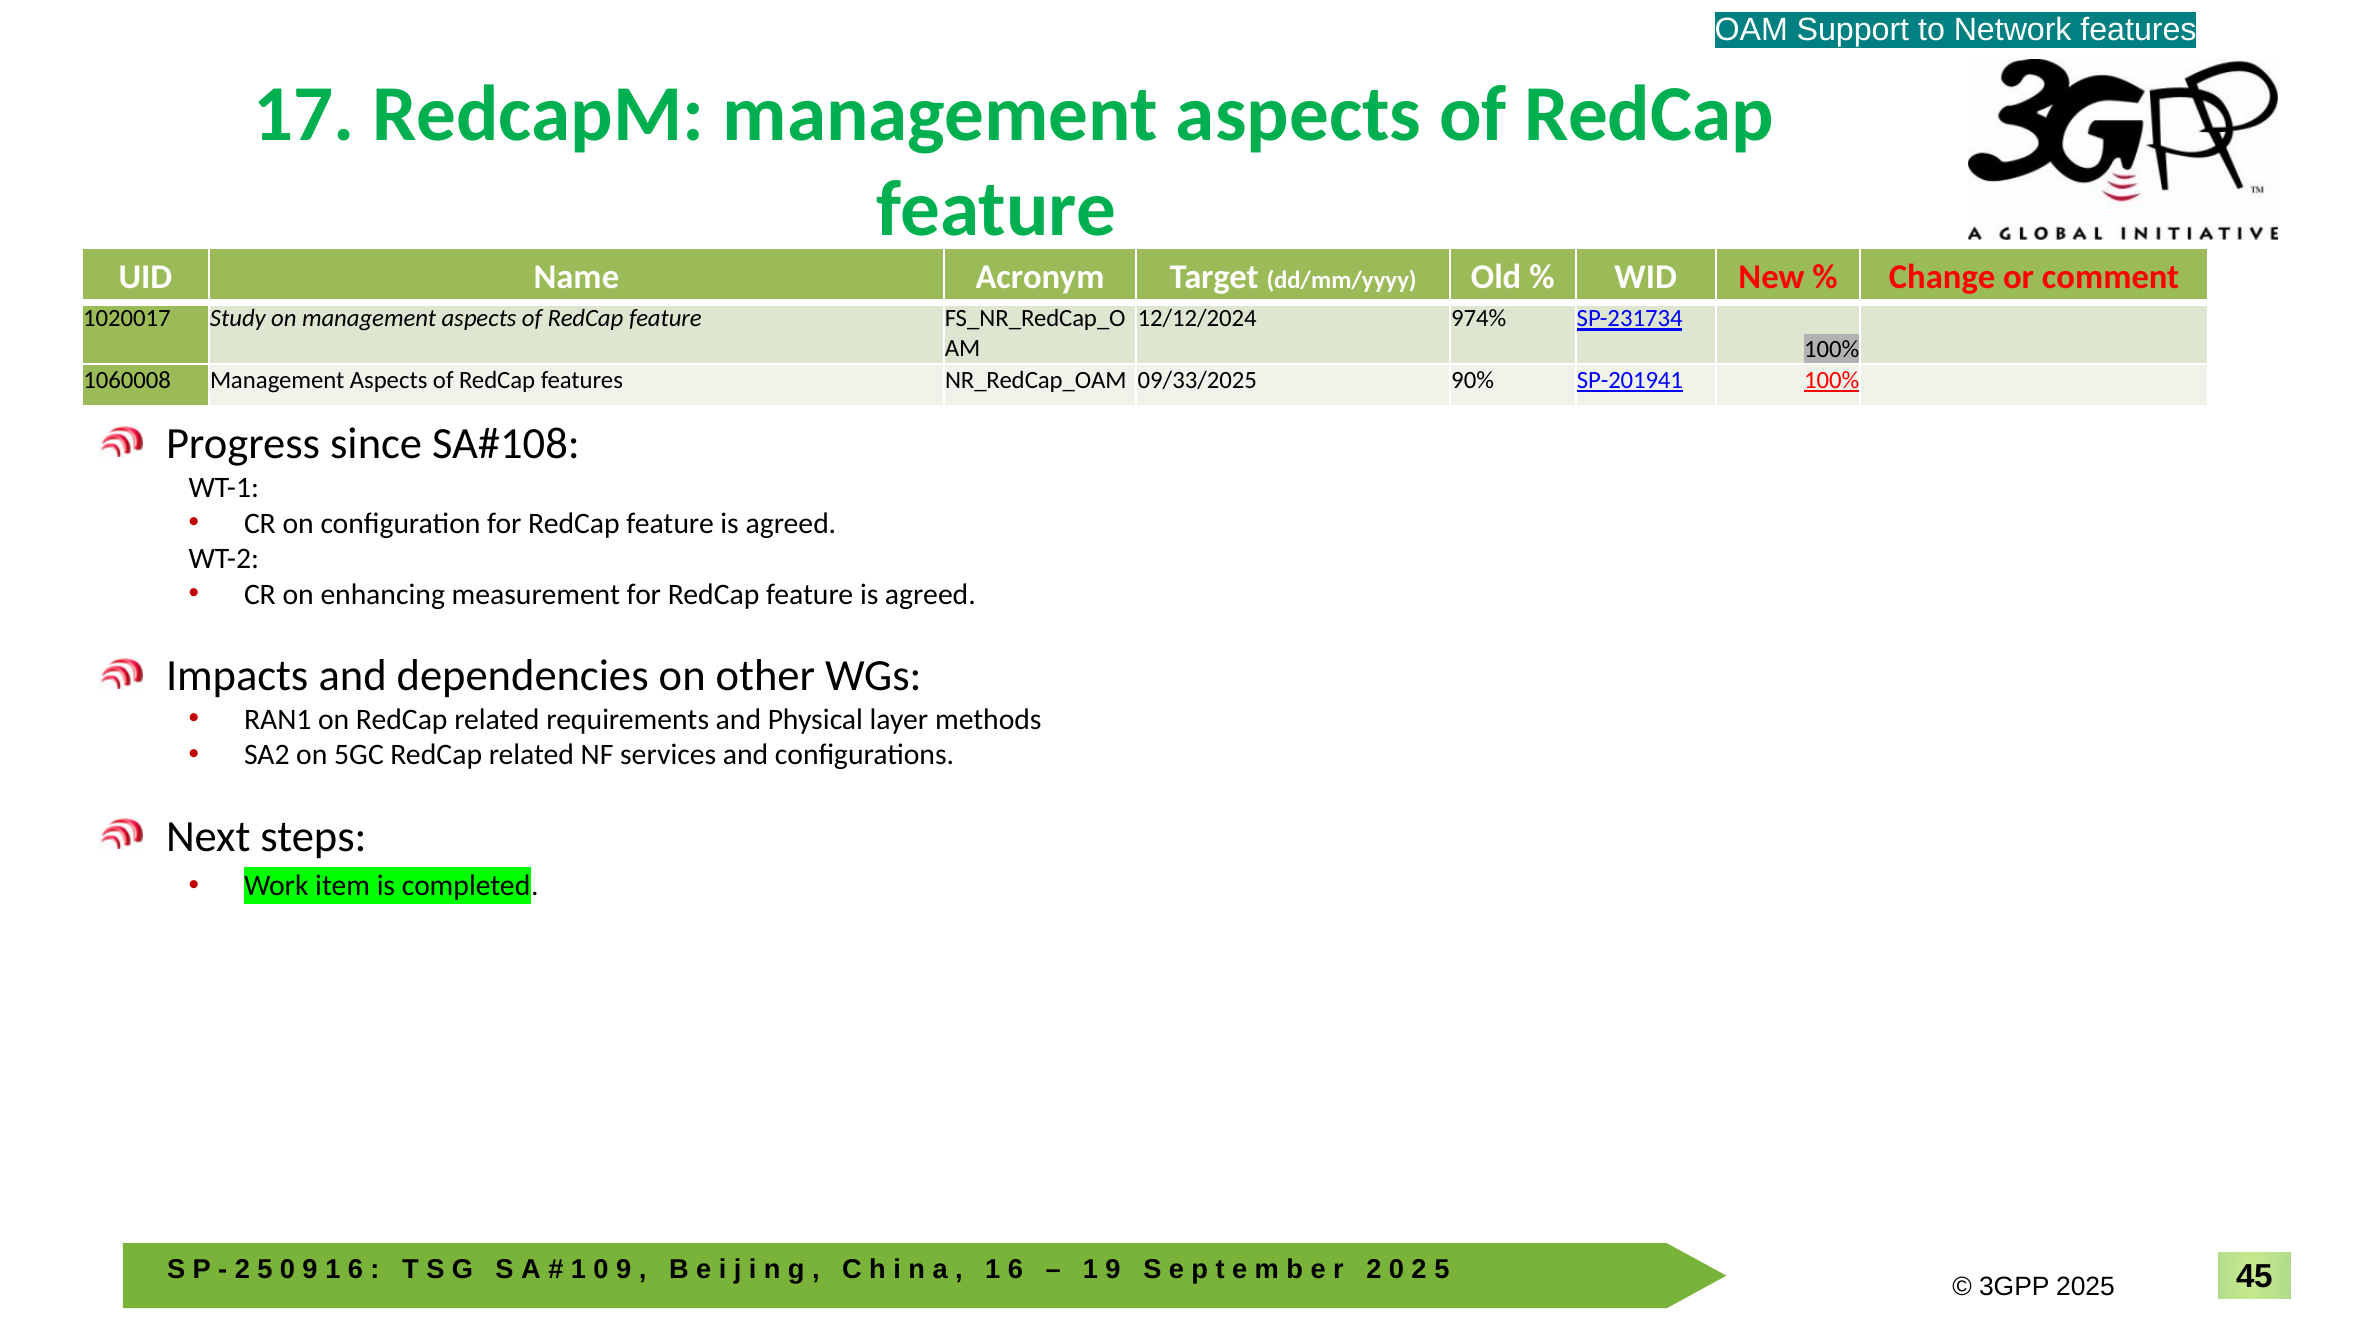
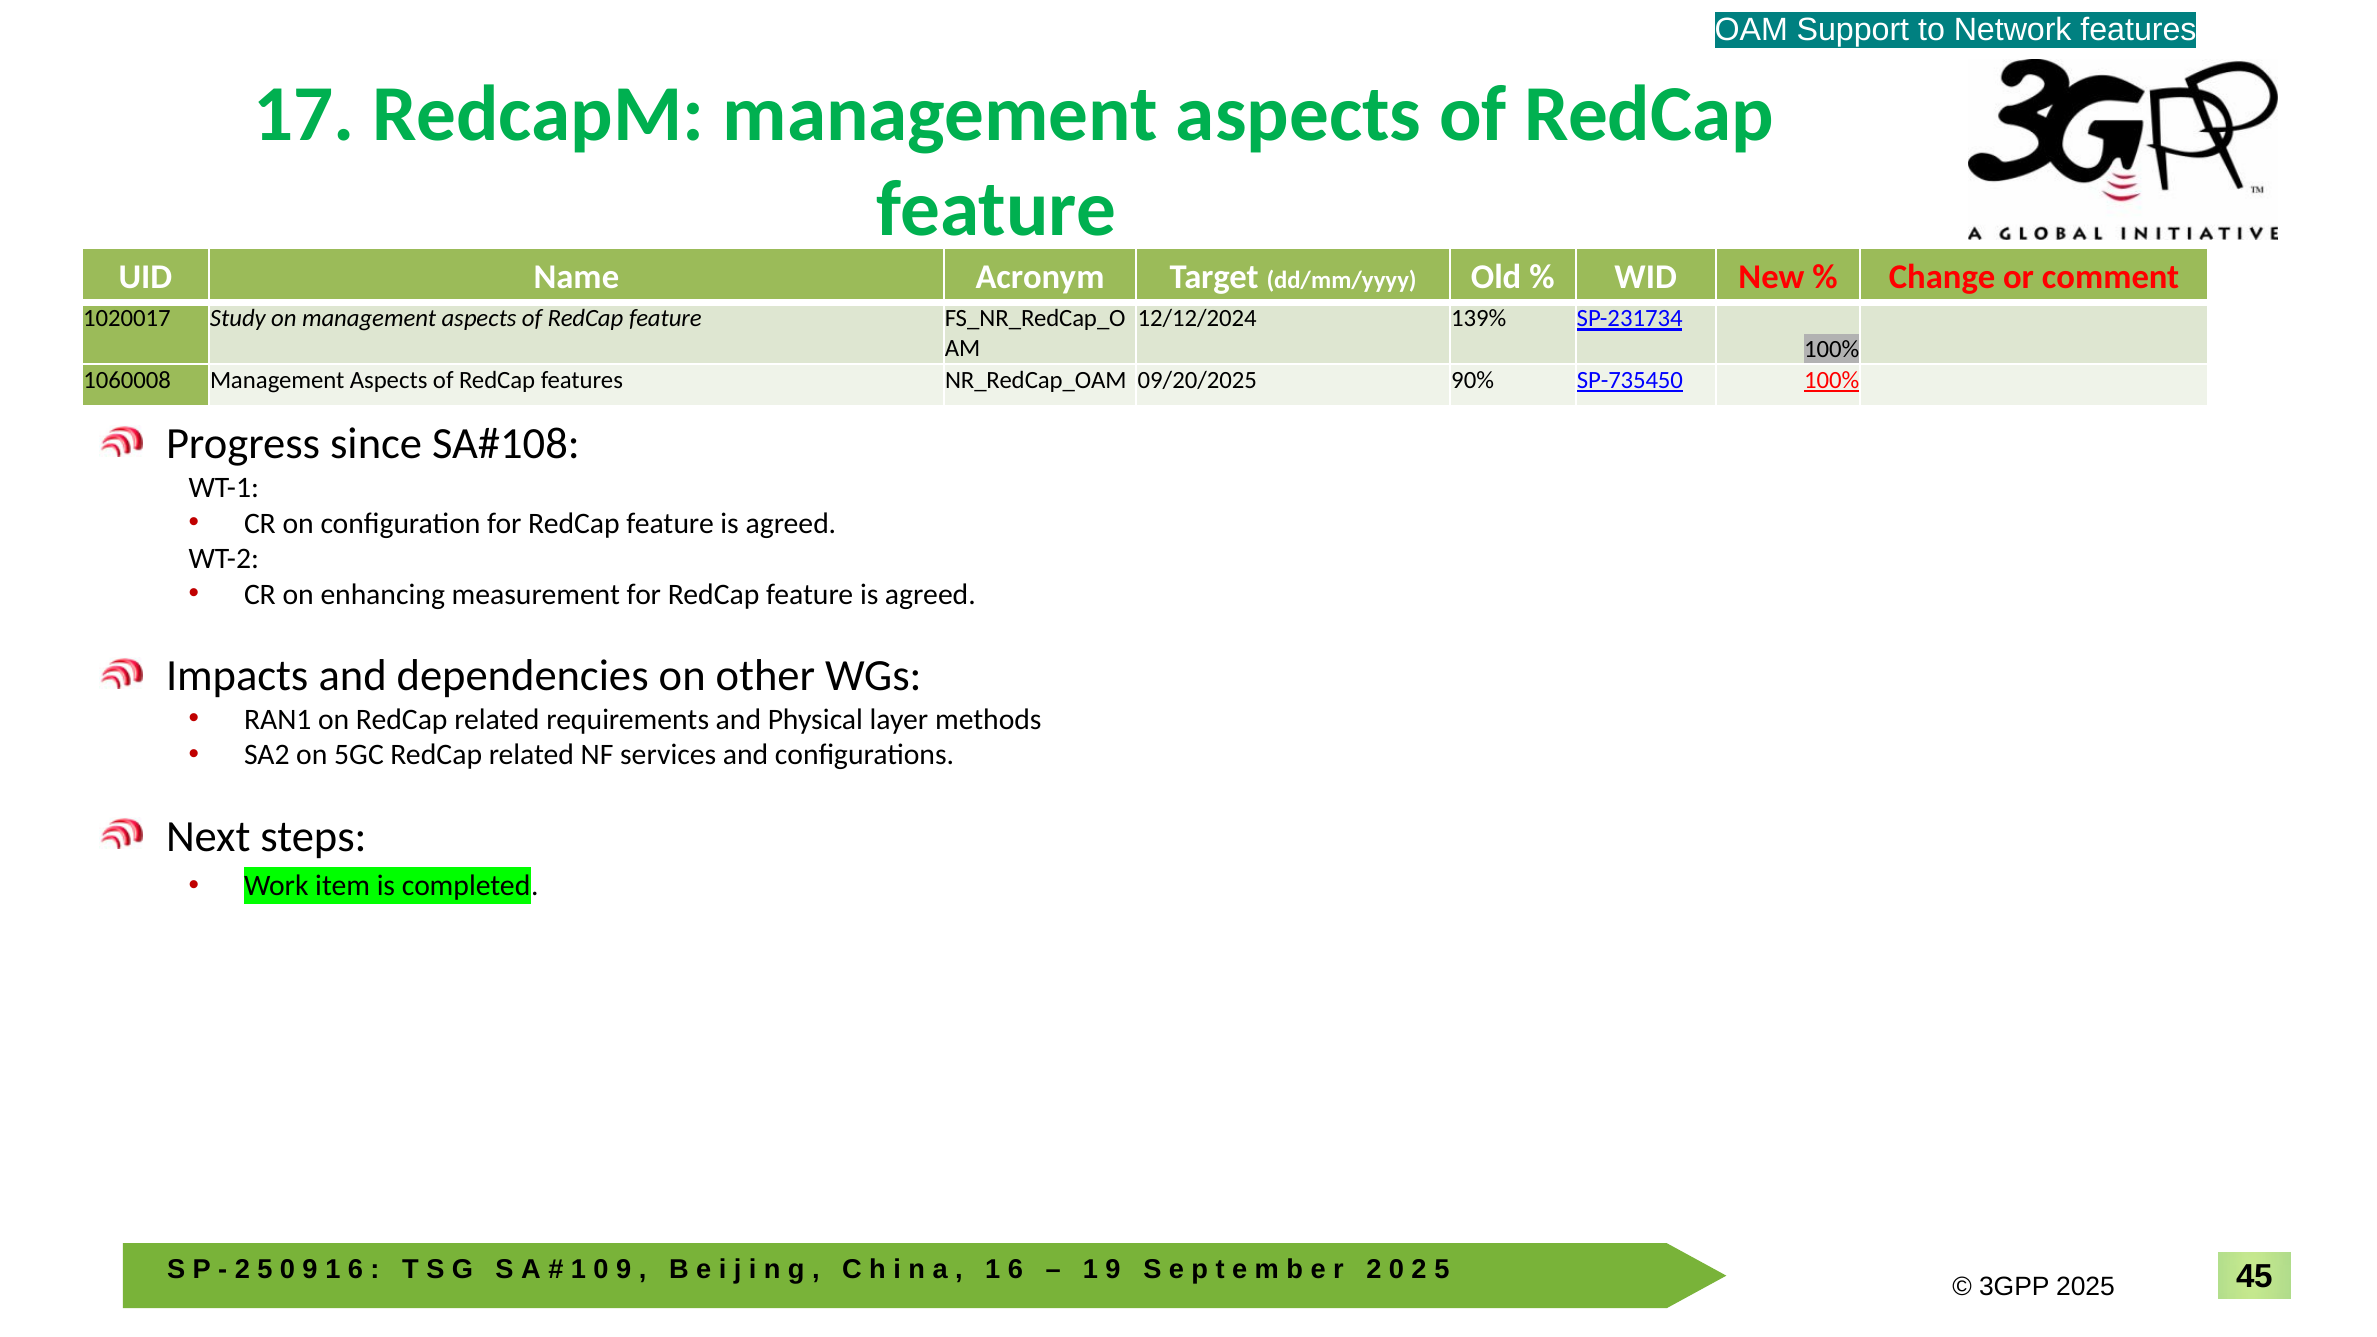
974%: 974% -> 139%
09/33/2025: 09/33/2025 -> 09/20/2025
SP-201941: SP-201941 -> SP-735450
